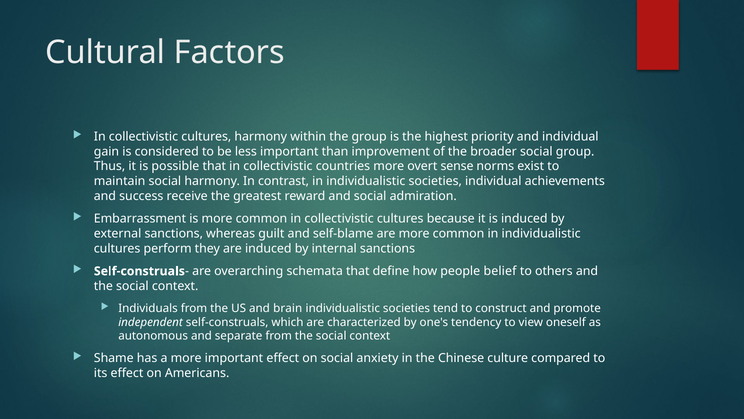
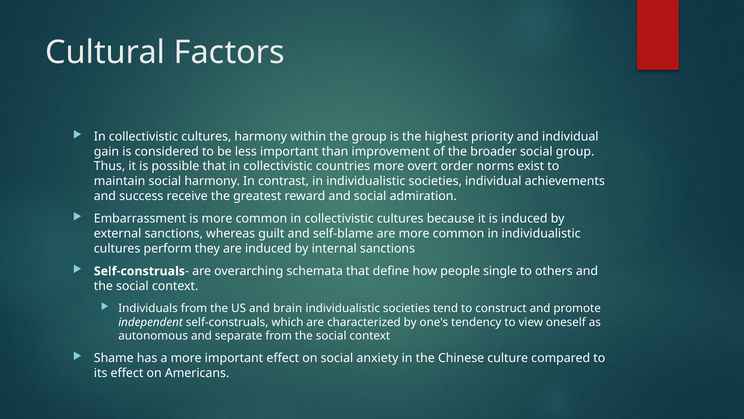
sense: sense -> order
belief: belief -> single
